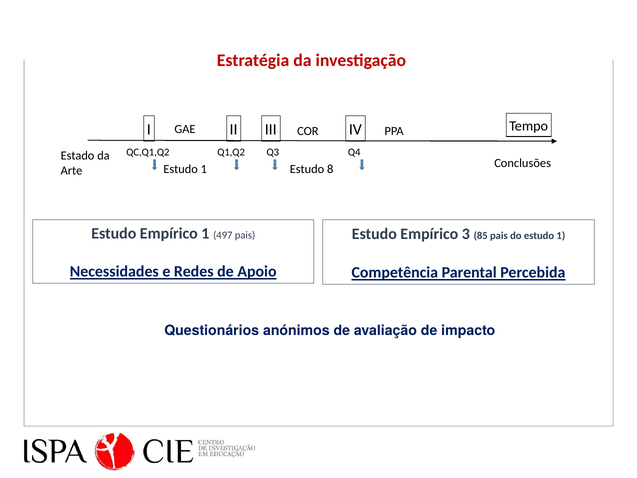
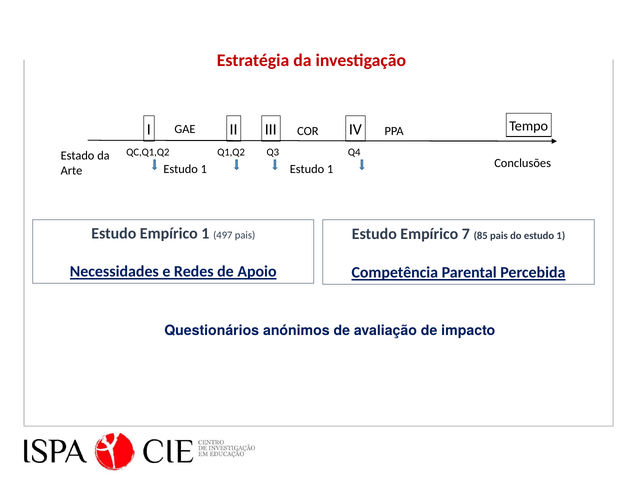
1 Estudo 8: 8 -> 1
3: 3 -> 7
